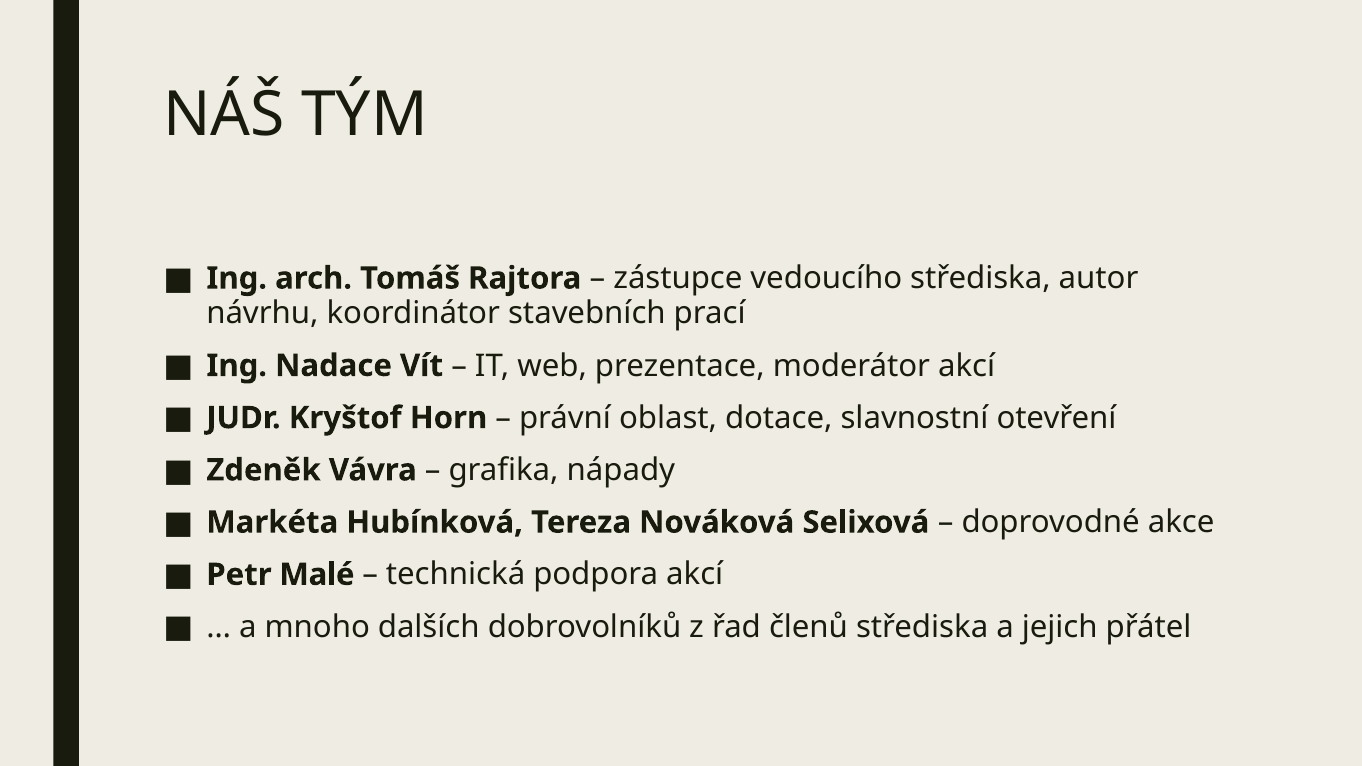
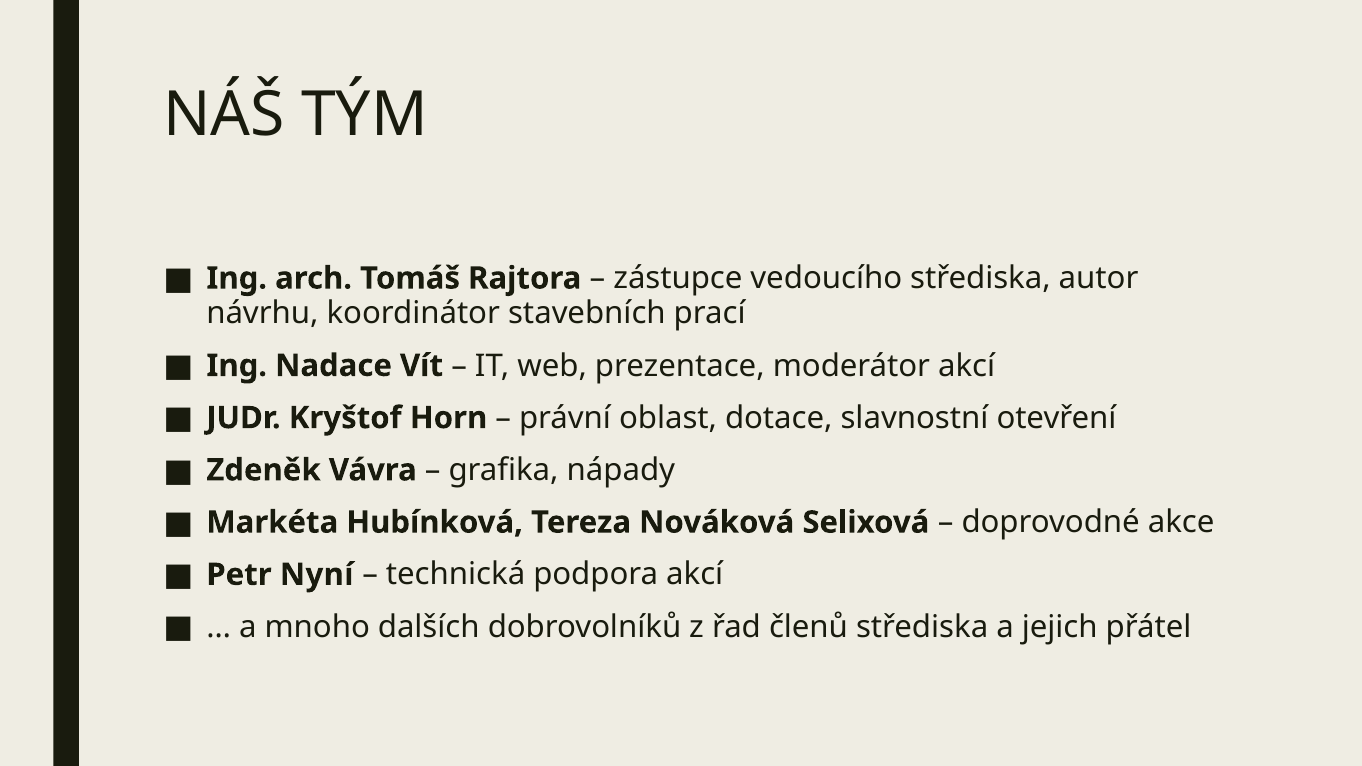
Malé: Malé -> Nyní
